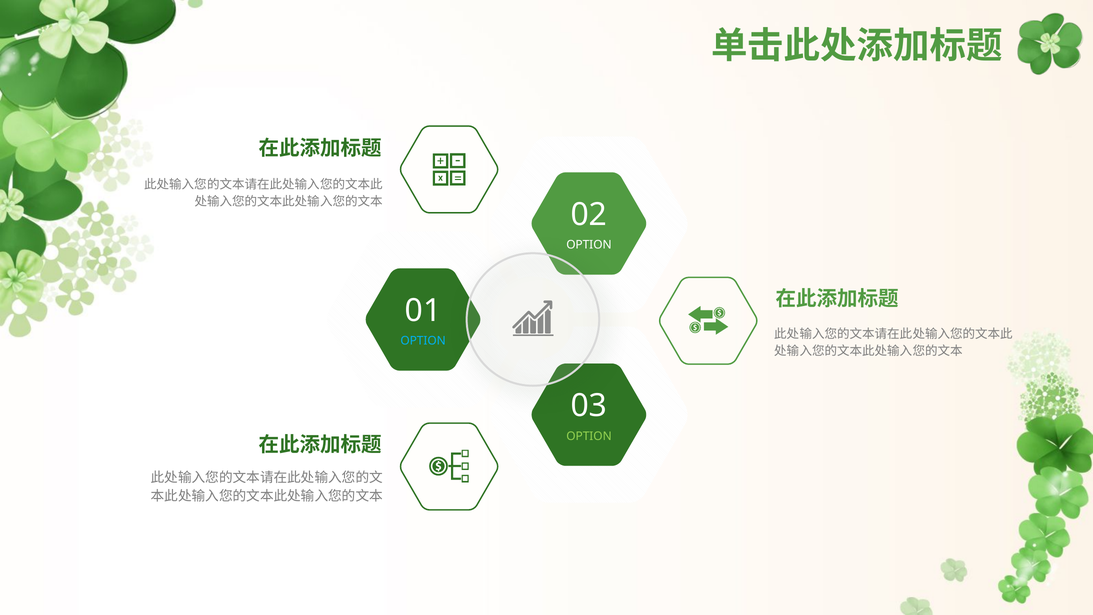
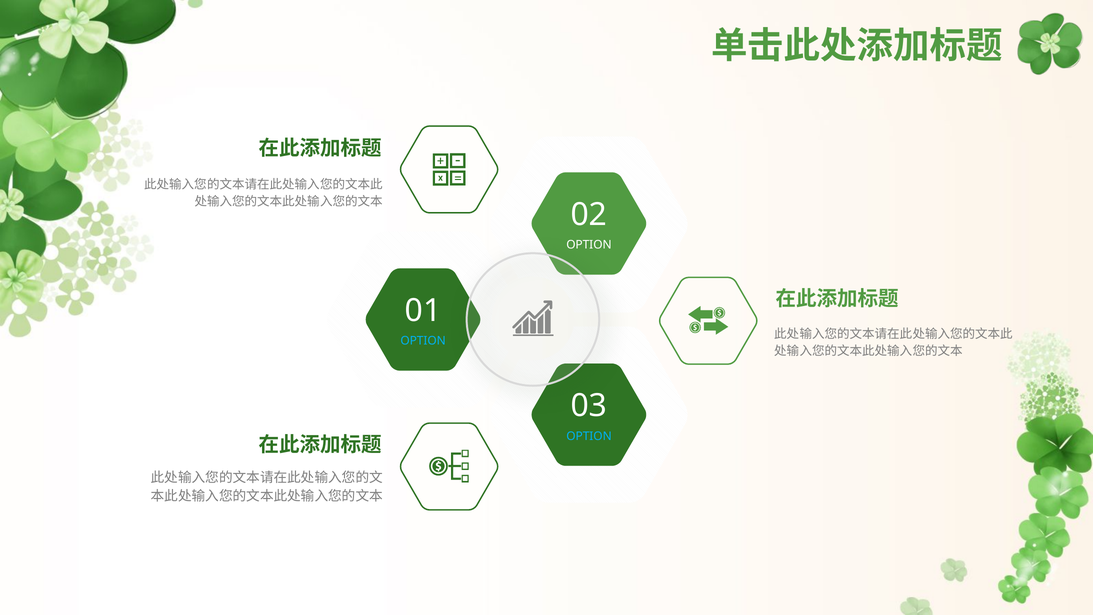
OPTION at (589, 436) colour: light green -> light blue
